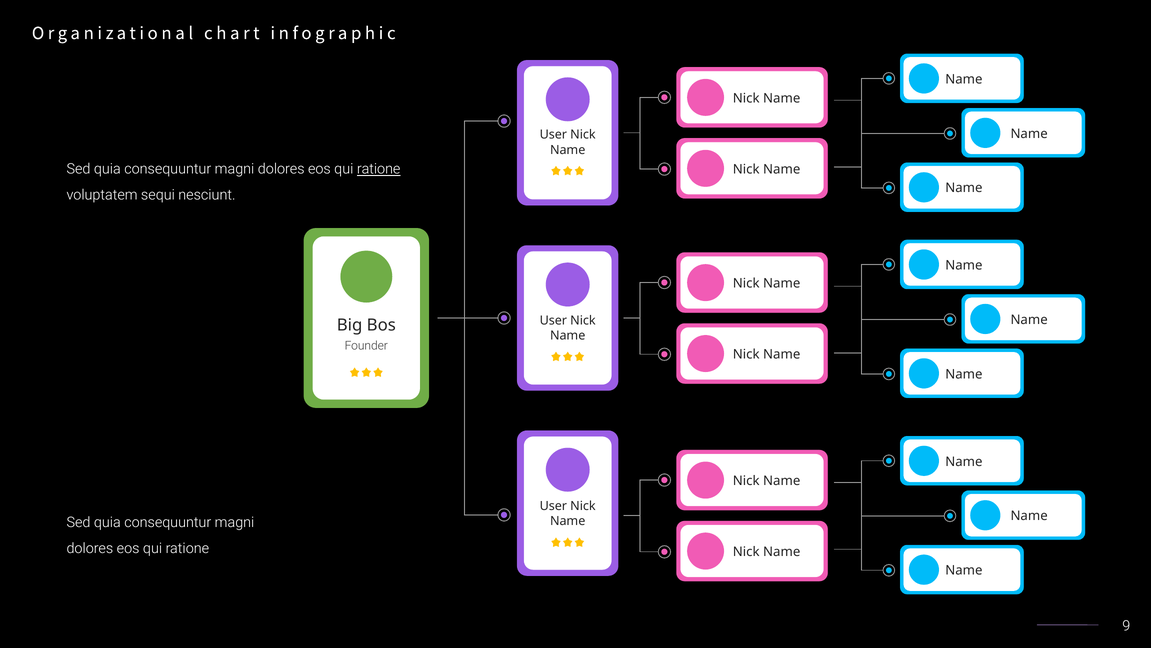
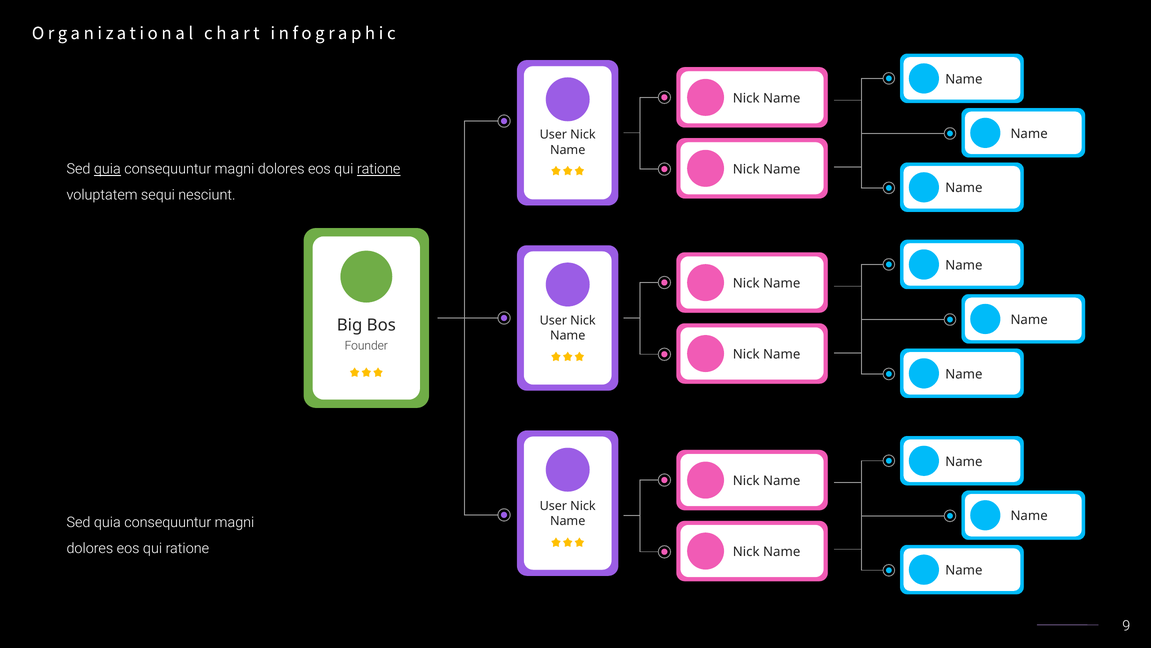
quia at (107, 169) underline: none -> present
